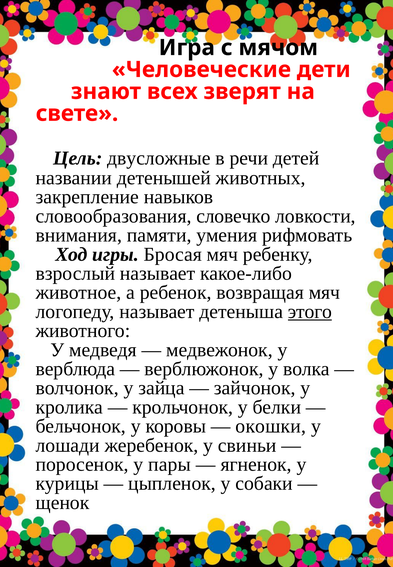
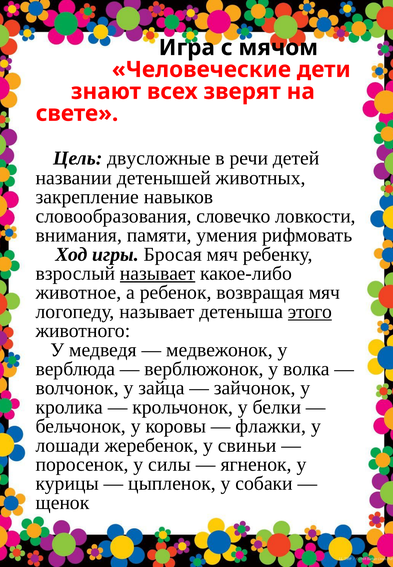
называет at (158, 274) underline: none -> present
окошки: окошки -> флажки
пары: пары -> силы
